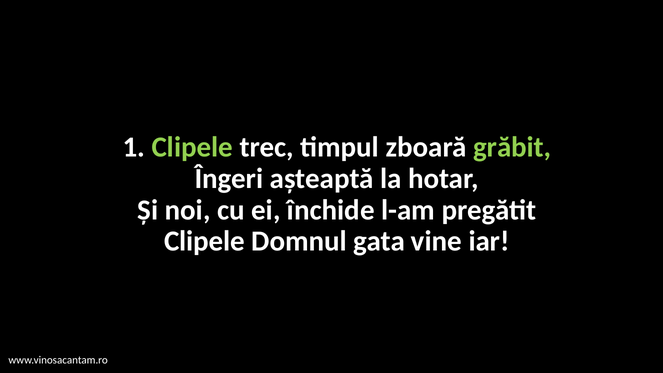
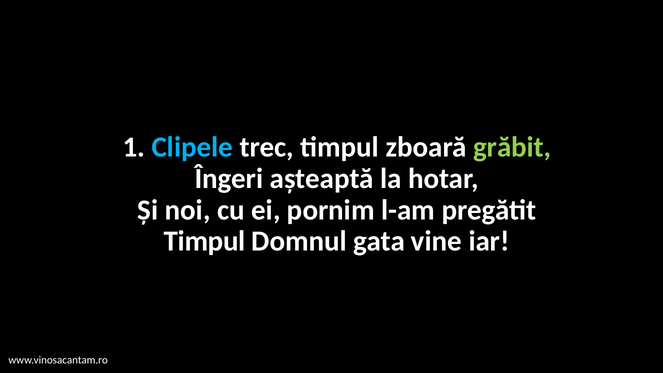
Clipele at (192, 147) colour: light green -> light blue
închide: închide -> pornim
Clipele at (204, 241): Clipele -> Timpul
